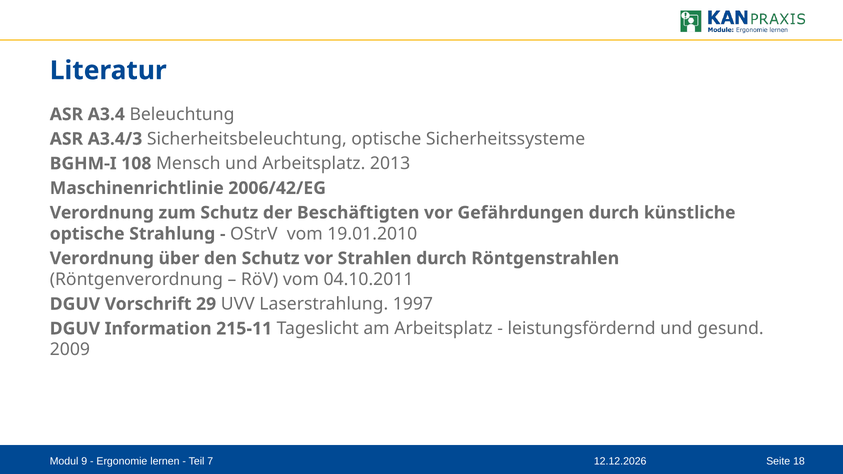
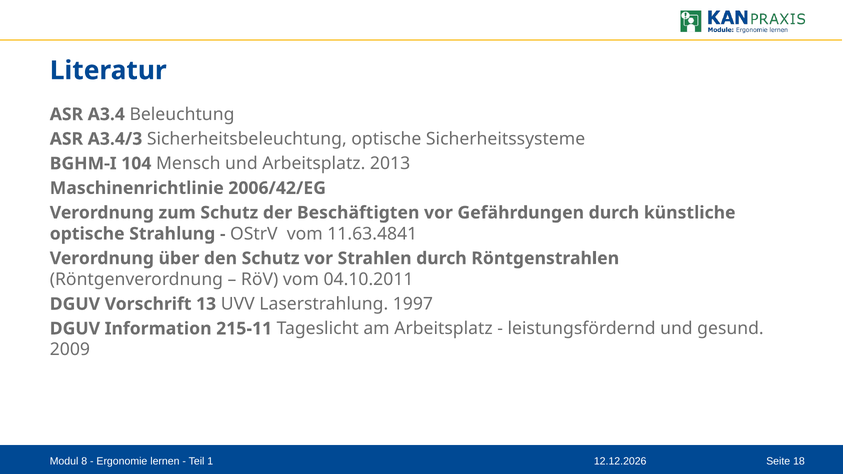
108: 108 -> 104
19.01.2010: 19.01.2010 -> 11.63.4841
29: 29 -> 13
9: 9 -> 8
7: 7 -> 1
